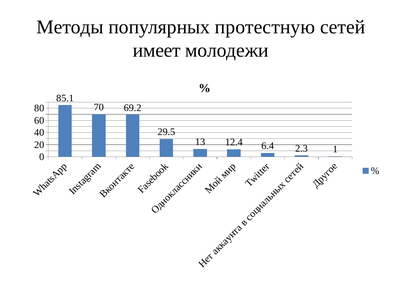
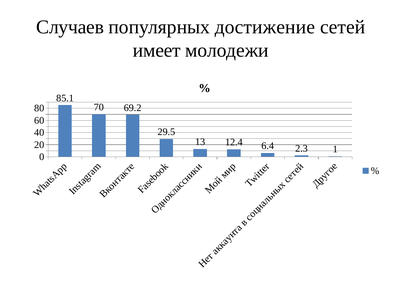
Методы: Методы -> Случаев
протестную: протестную -> достижение
